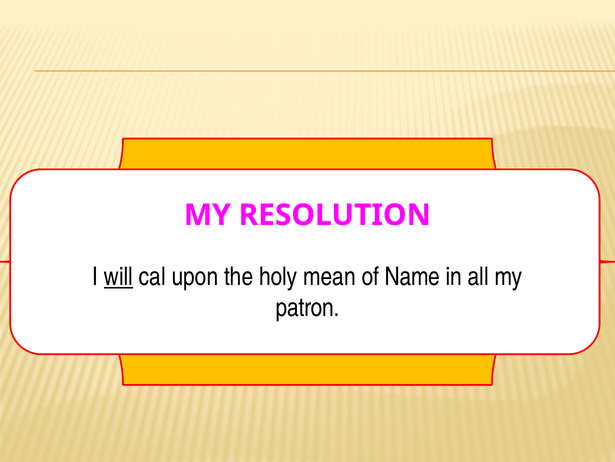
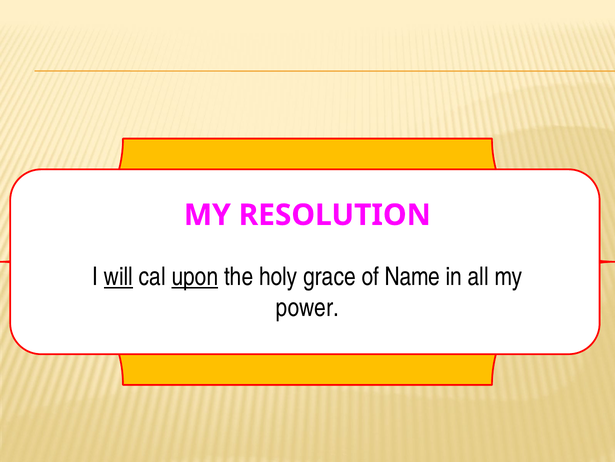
upon underline: none -> present
mean: mean -> grace
patron: patron -> power
